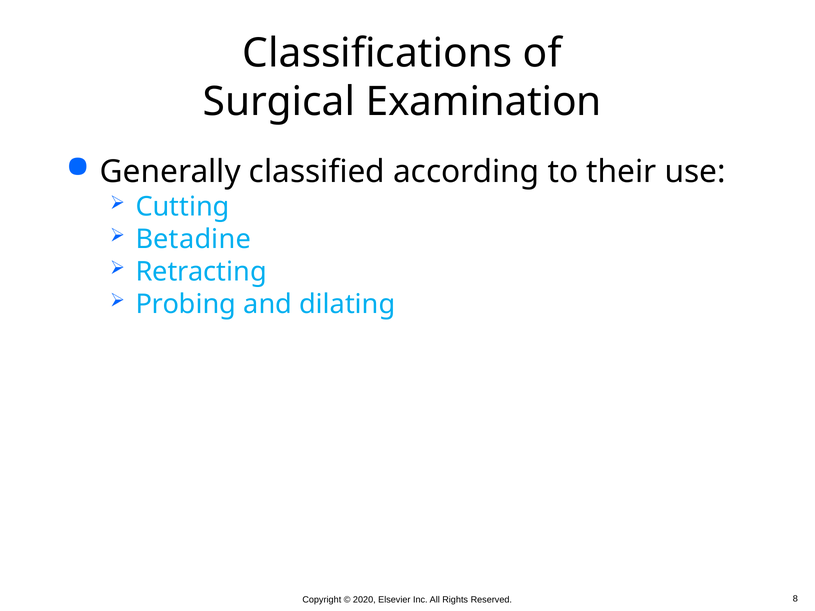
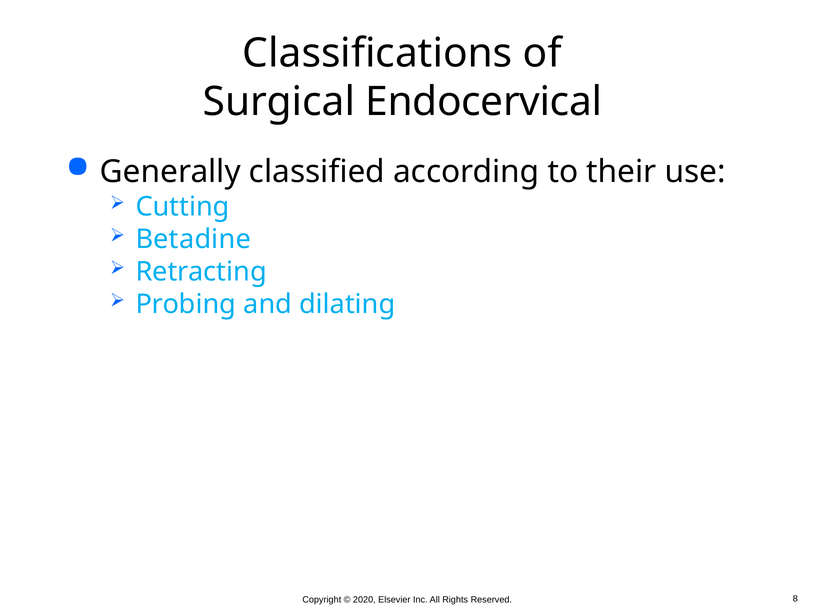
Examination: Examination -> Endocervical
